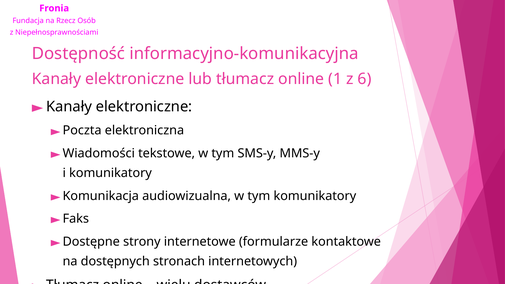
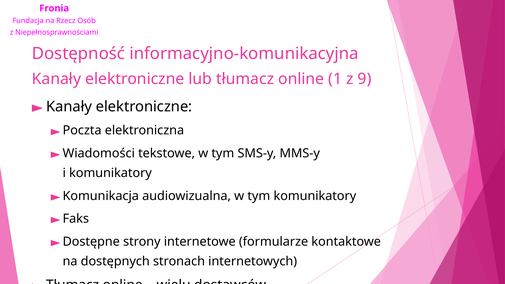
6: 6 -> 9
